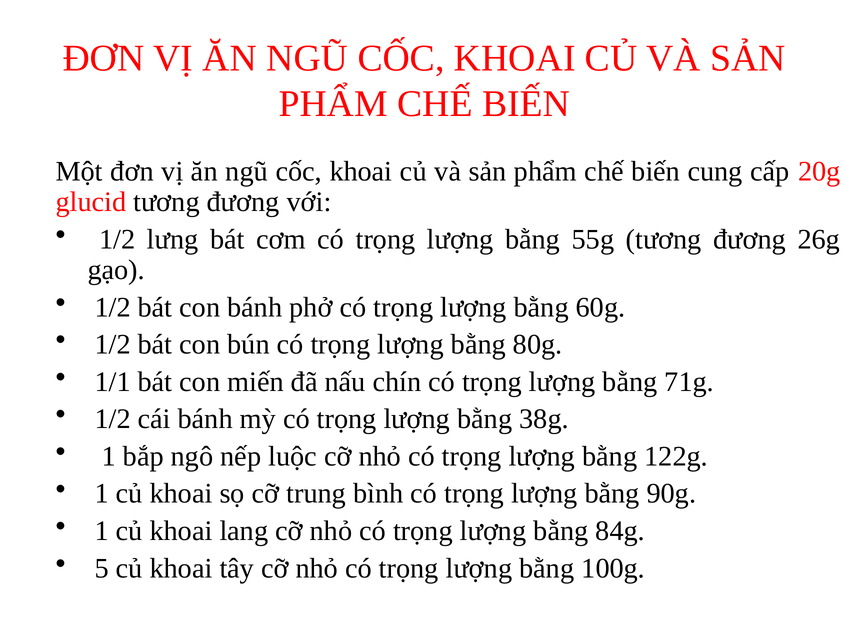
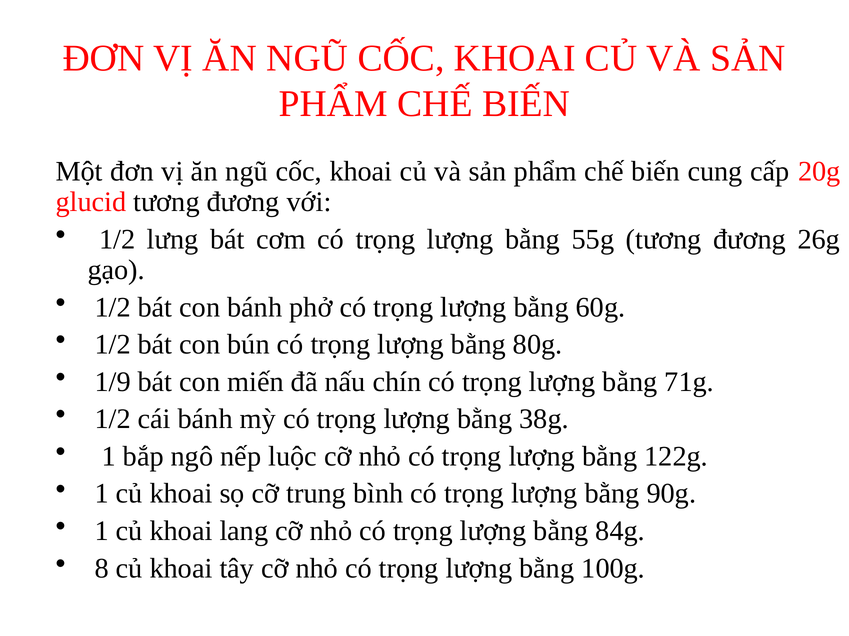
1/1: 1/1 -> 1/9
5: 5 -> 8
